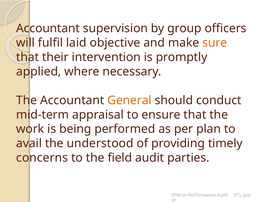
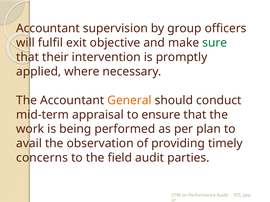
laid: laid -> exit
sure colour: orange -> green
understood: understood -> observation
